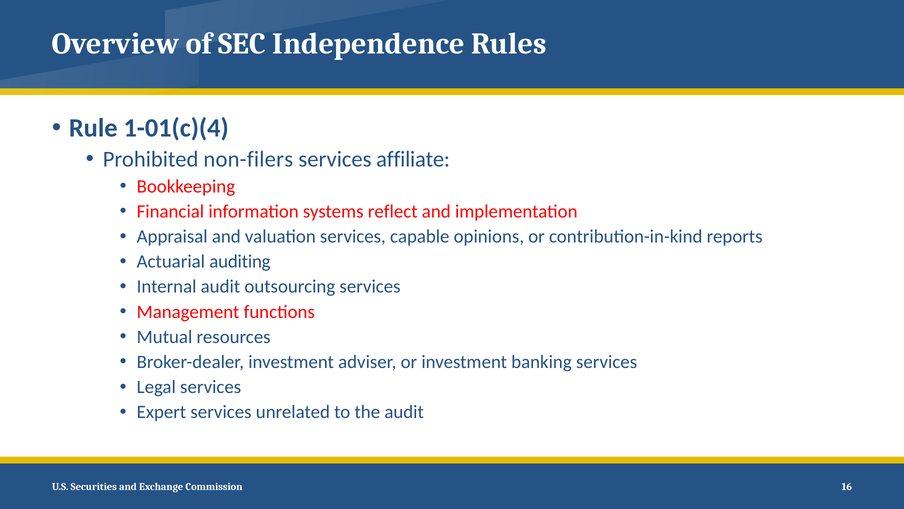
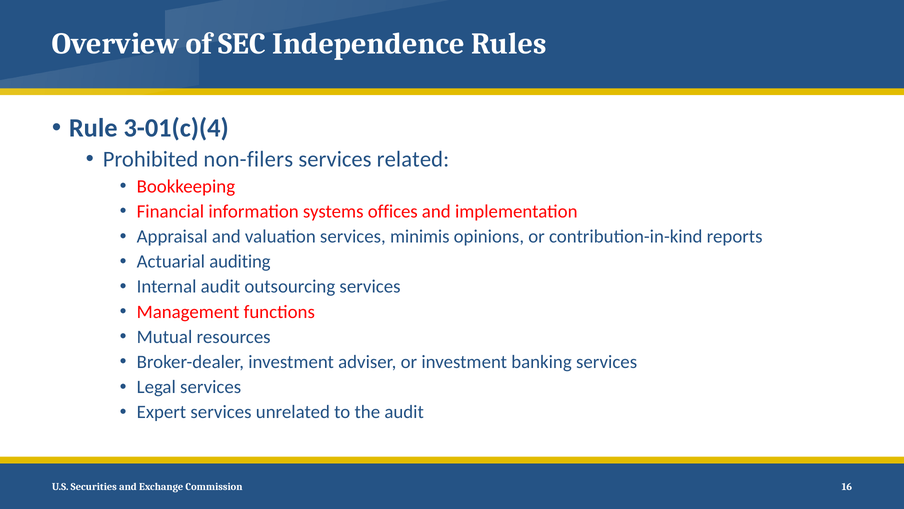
1-01(c)(4: 1-01(c)(4 -> 3-01(c)(4
affiliate: affiliate -> related
reflect: reflect -> offices
capable: capable -> minimis
